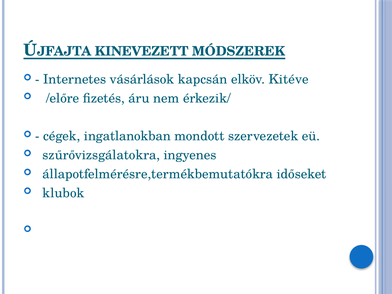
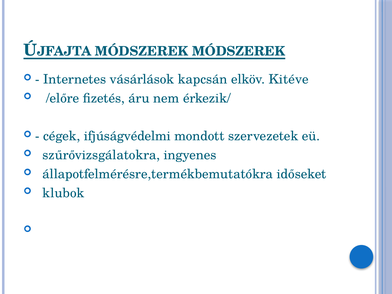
KINEVEZETT at (142, 51): KINEVEZETT -> MÓDSZEREK
ingatlanokban: ingatlanokban -> ifjúságvédelmi
